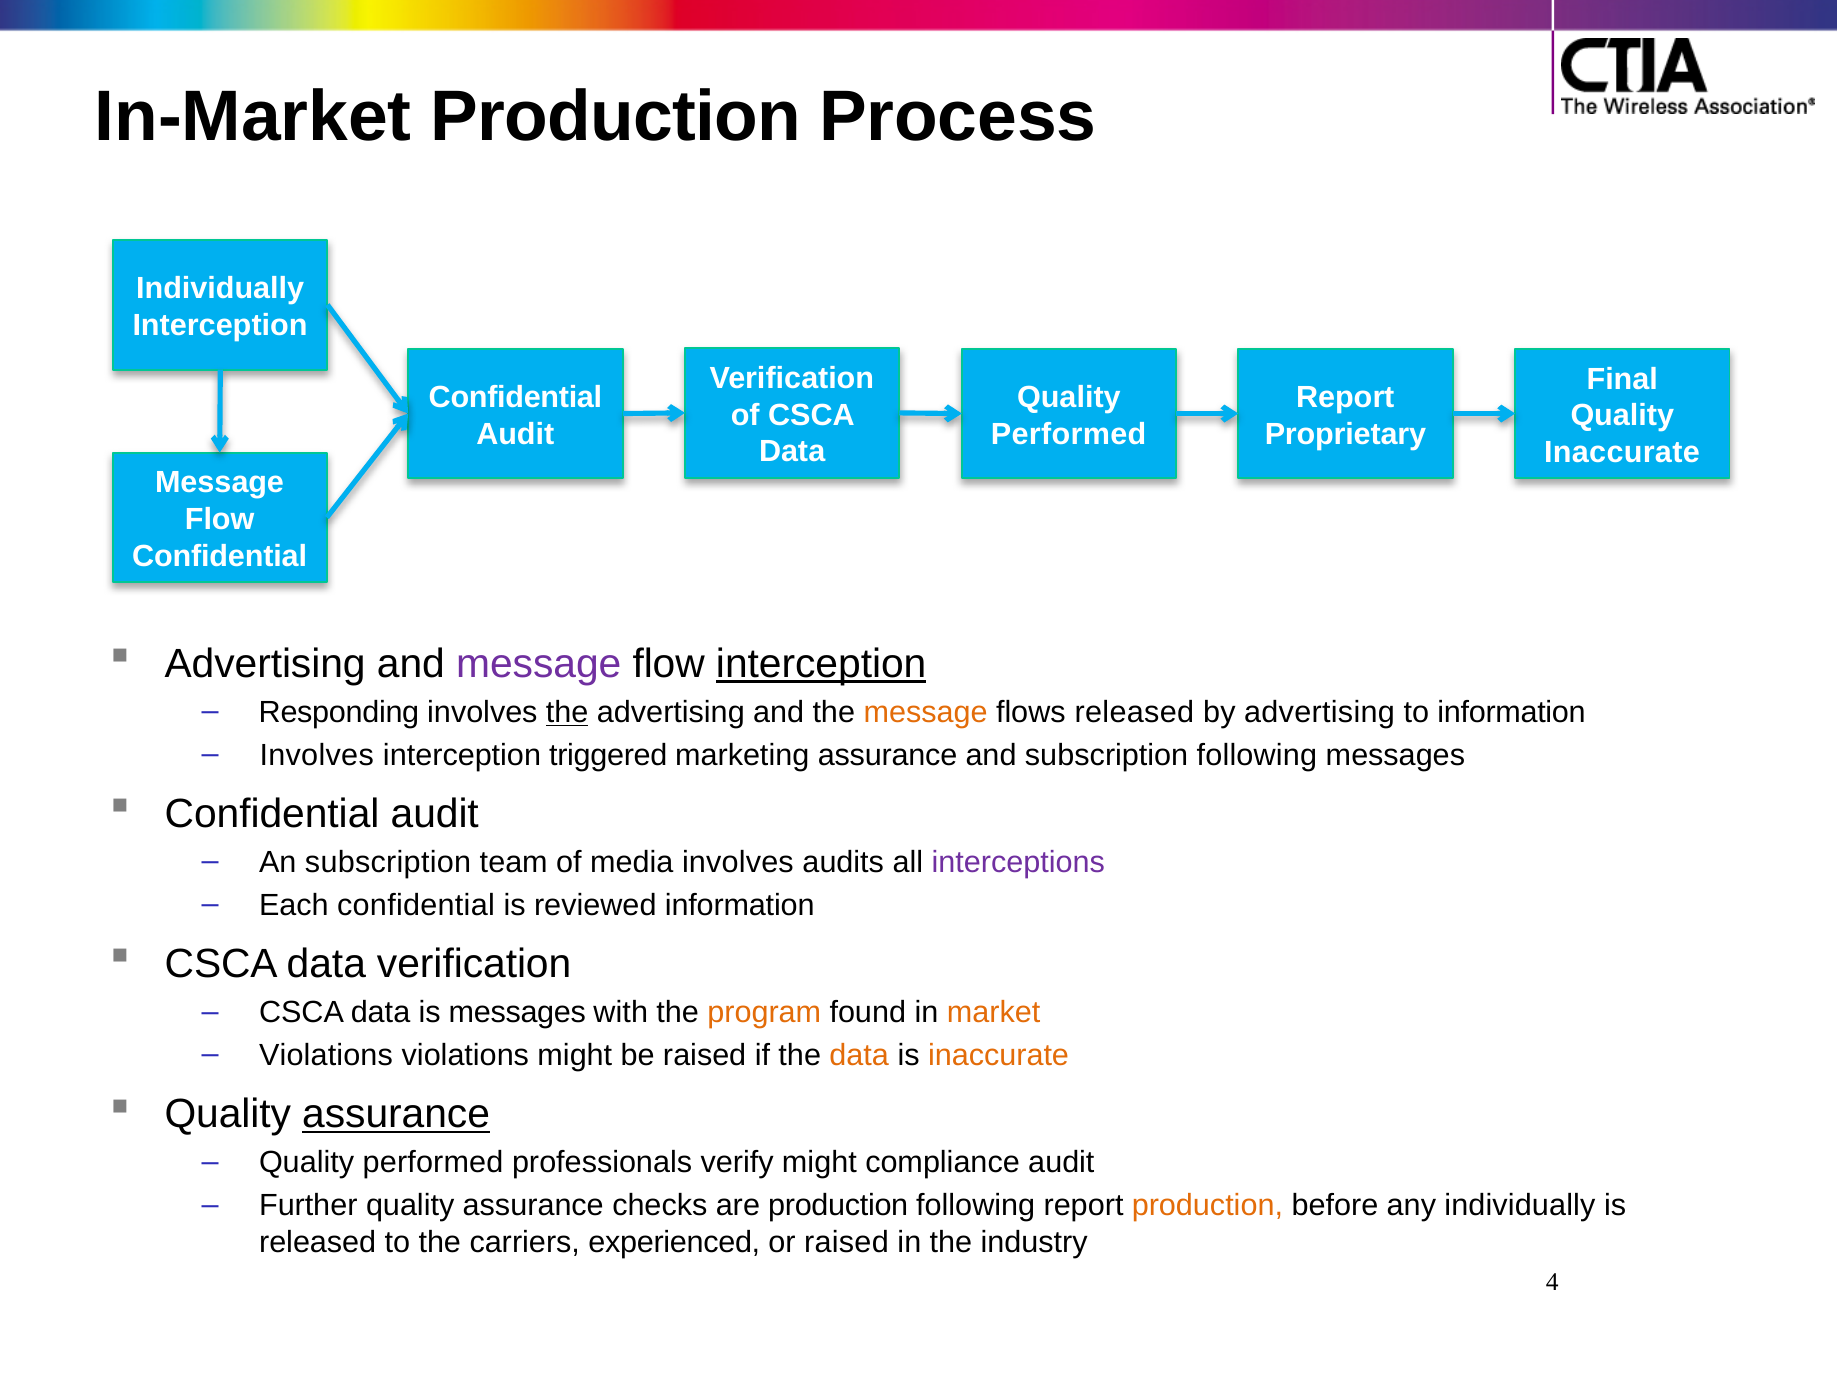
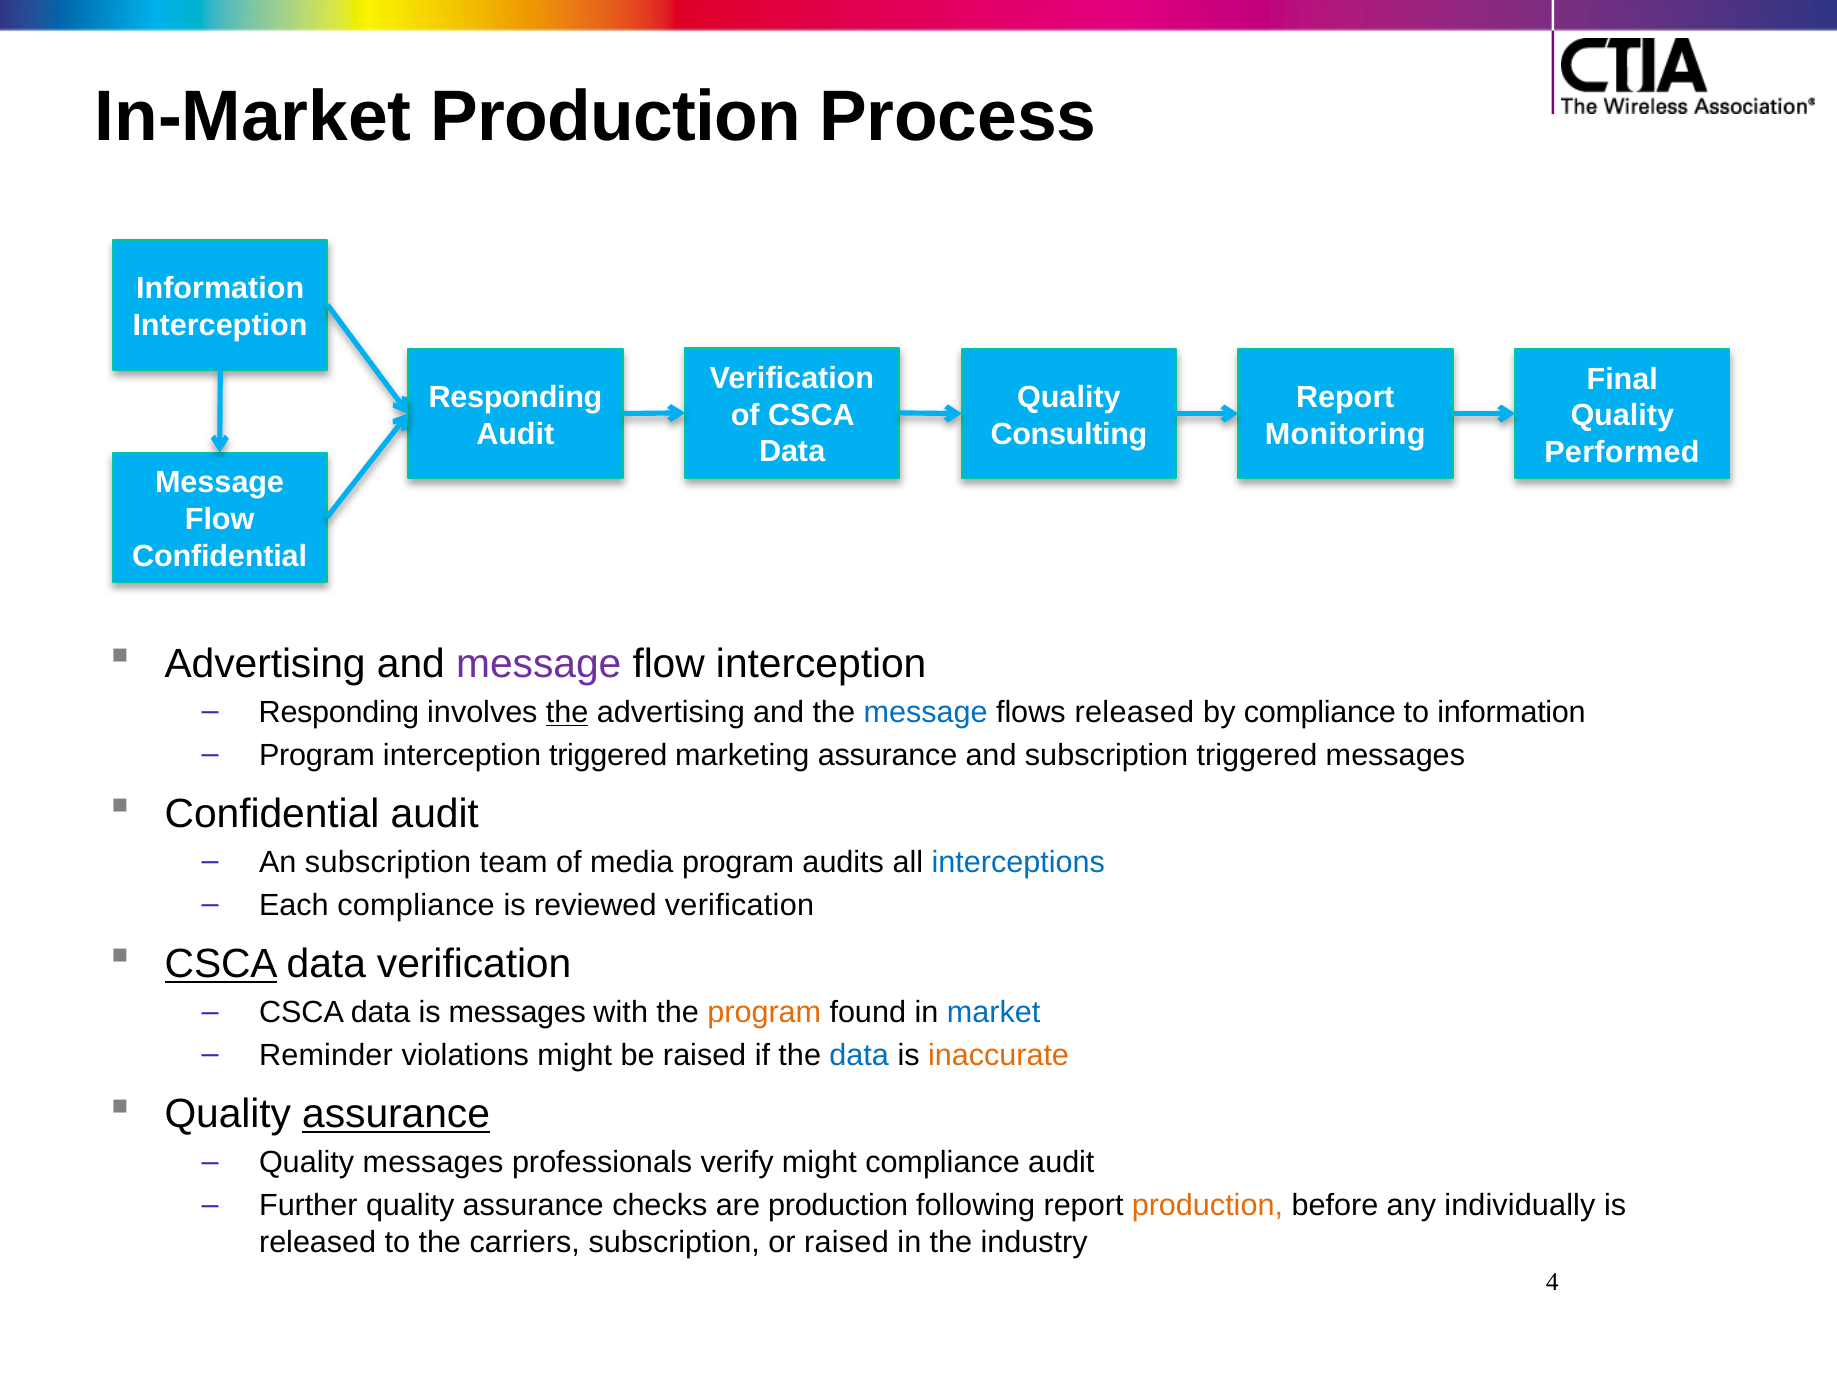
Individually at (220, 288): Individually -> Information
Confidential at (515, 397): Confidential -> Responding
Performed at (1069, 434): Performed -> Consulting
Proprietary: Proprietary -> Monitoring
Inaccurate at (1622, 452): Inaccurate -> Performed
interception at (821, 664) underline: present -> none
message at (926, 712) colour: orange -> blue
by advertising: advertising -> compliance
Involves at (317, 755): Involves -> Program
subscription following: following -> triggered
media involves: involves -> program
interceptions colour: purple -> blue
Each confidential: confidential -> compliance
reviewed information: information -> verification
CSCA at (221, 964) underline: none -> present
market colour: orange -> blue
Violations at (326, 1055): Violations -> Reminder
data at (859, 1055) colour: orange -> blue
performed at (433, 1162): performed -> messages
carriers experienced: experienced -> subscription
